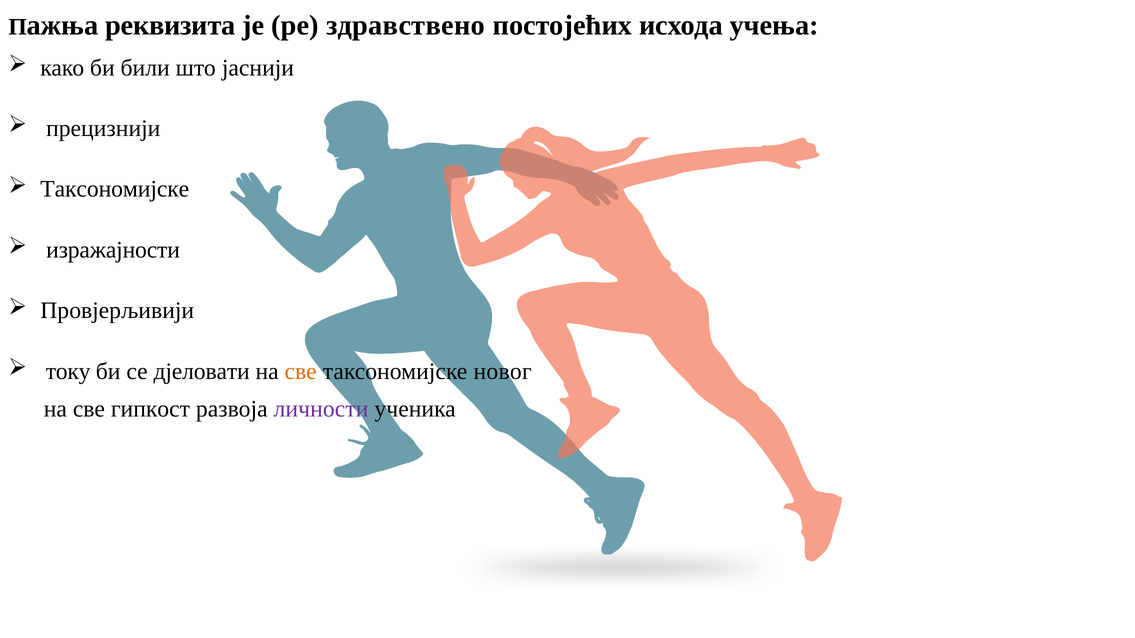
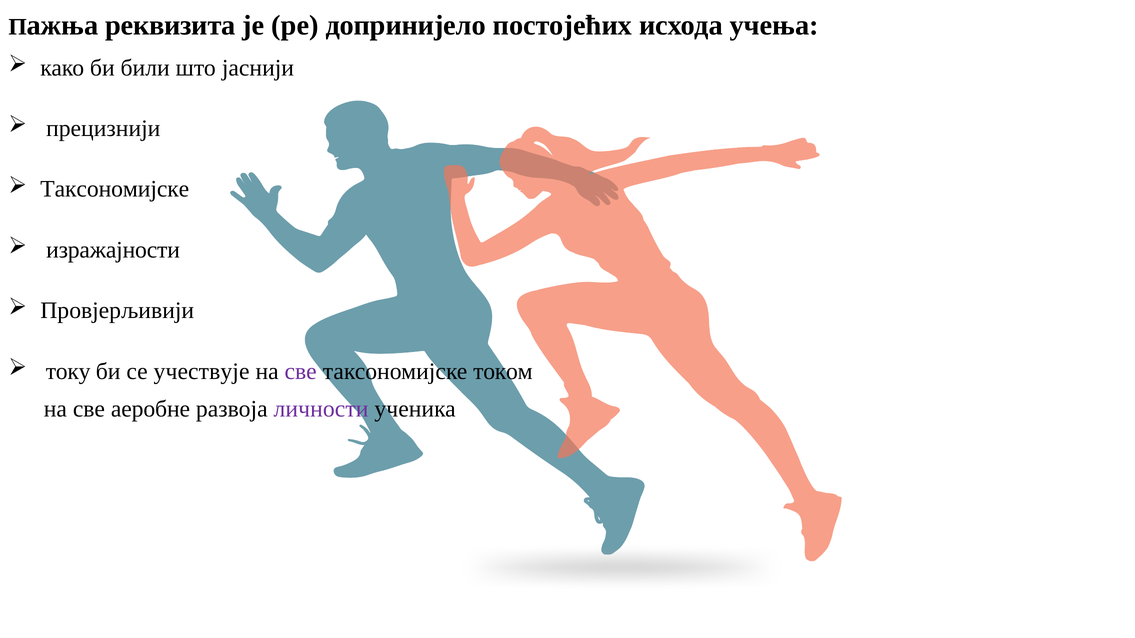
здравствено: здравствено -> допринијело
дјеловати: дјеловати -> учествује
све at (301, 371) colour: orange -> purple
новог: новог -> током
гипкост: гипкост -> аеробне
